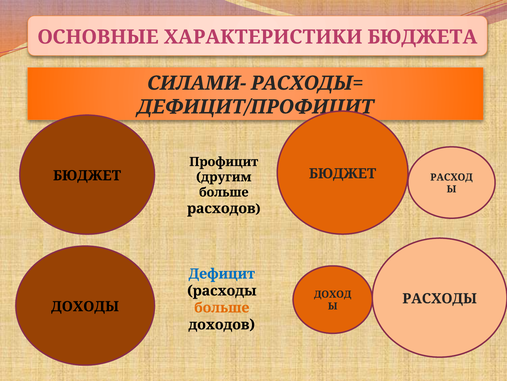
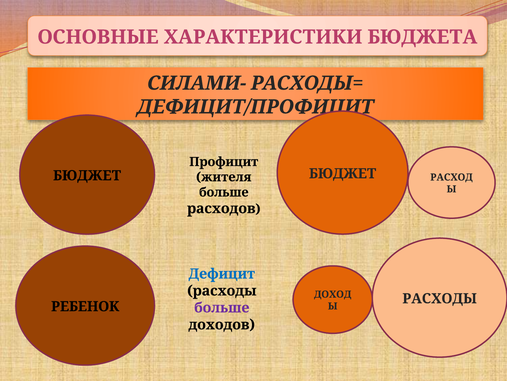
другим: другим -> жителя
ДОХОДЫ: ДОХОДЫ -> РЕБЕНОК
больше at (222, 307) colour: orange -> purple
